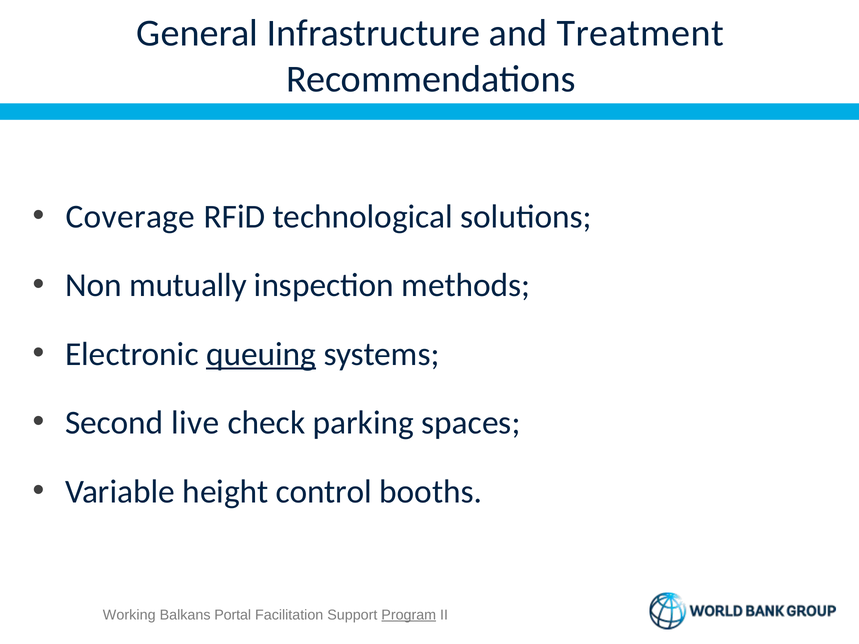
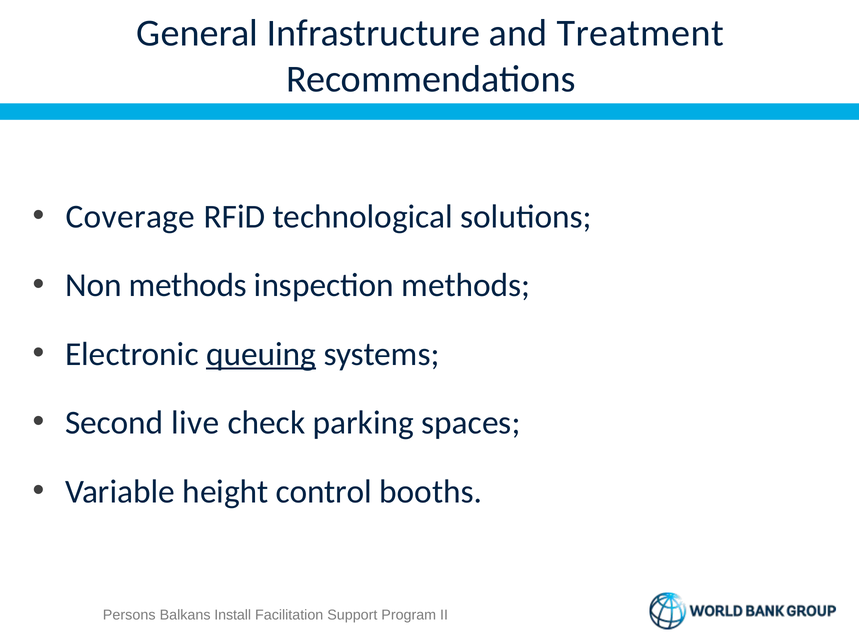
Non mutually: mutually -> methods
Working: Working -> Persons
Portal: Portal -> Install
Program underline: present -> none
